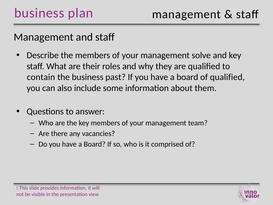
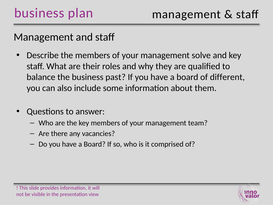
contain: contain -> balance
of qualified: qualified -> different
